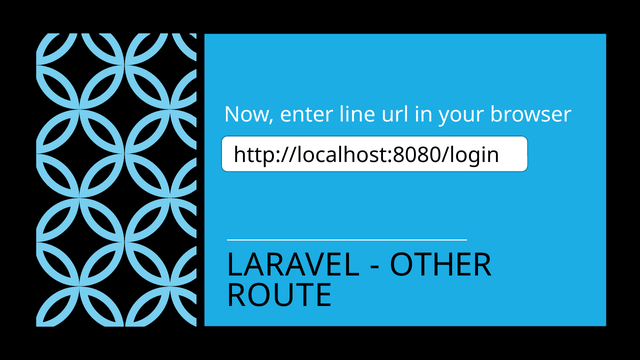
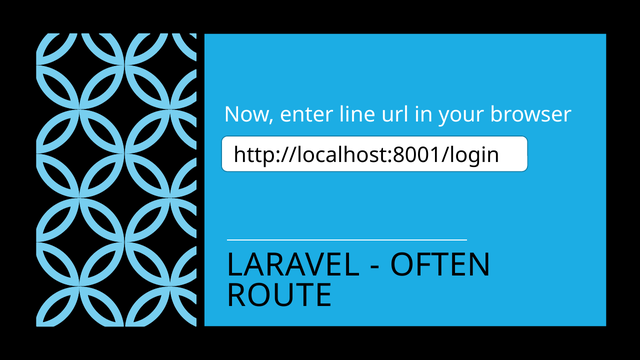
http://localhost:8080/login: http://localhost:8080/login -> http://localhost:8001/login
OTHER: OTHER -> OFTEN
